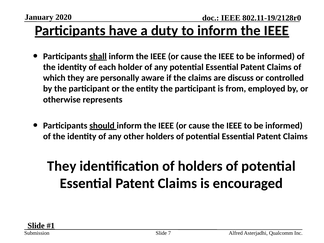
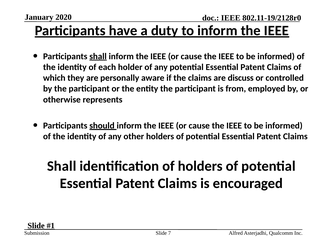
They at (62, 166): They -> Shall
